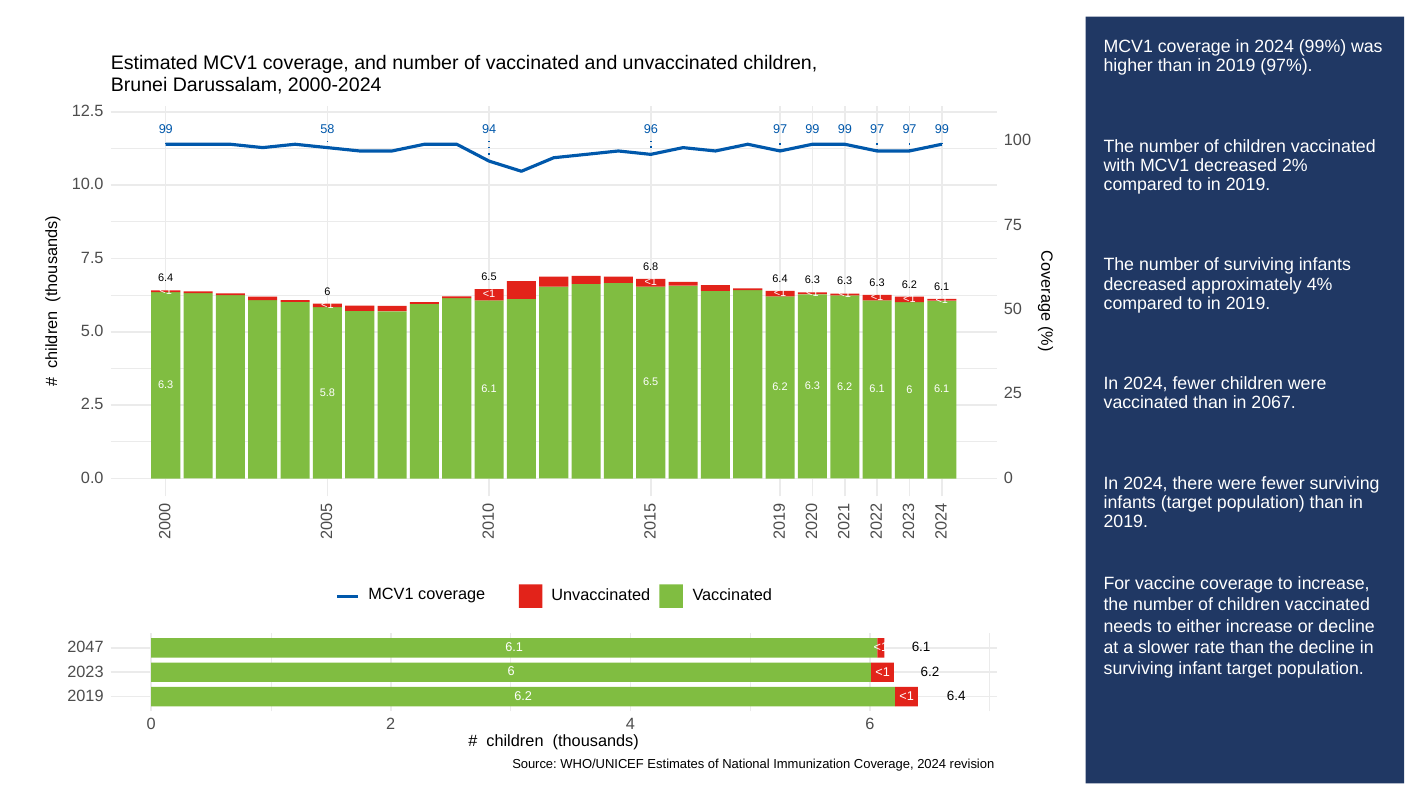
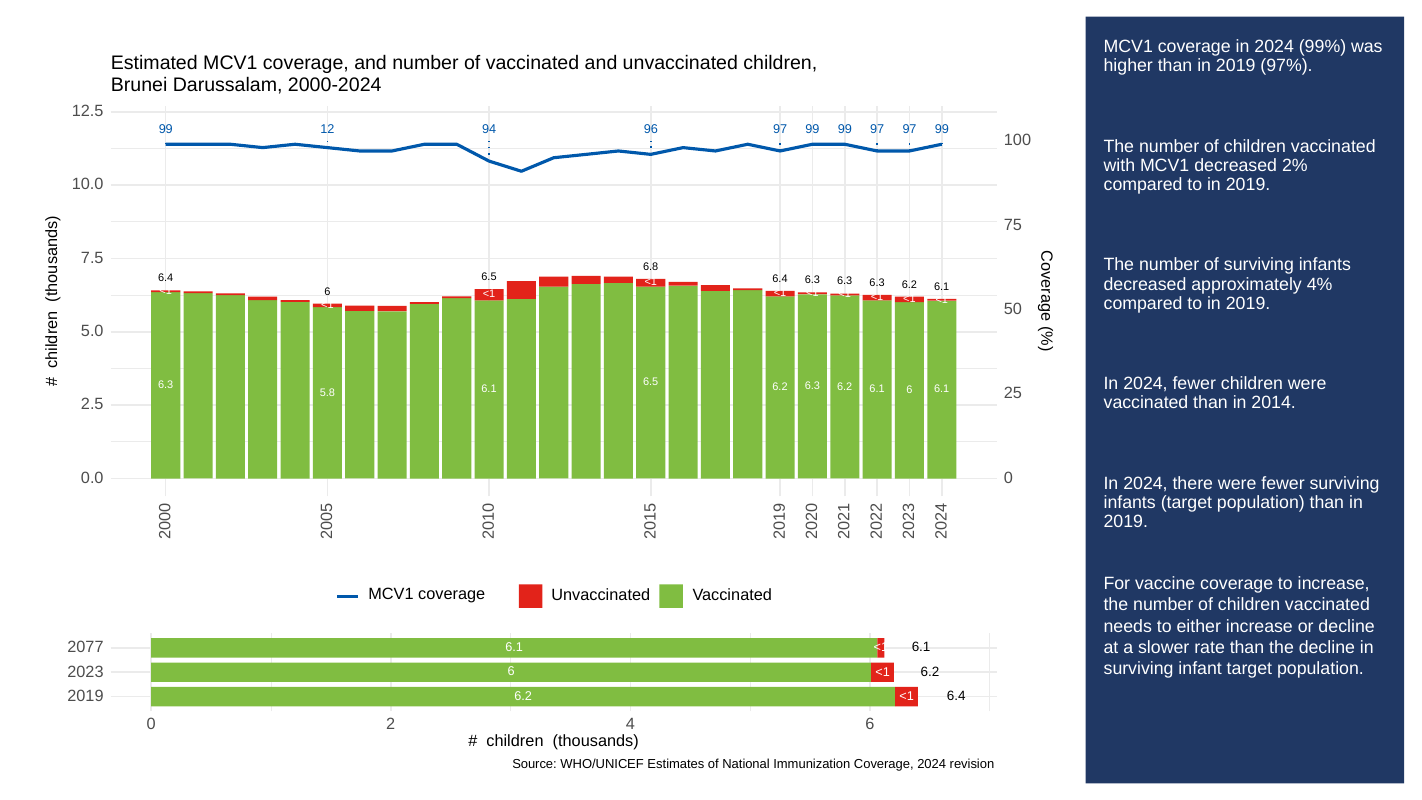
58: 58 -> 12
2067: 2067 -> 2014
2047: 2047 -> 2077
